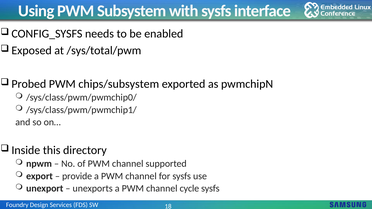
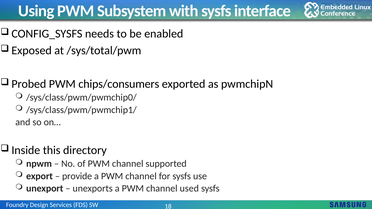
chips/subsystem: chips/subsystem -> chips/consumers
cycle: cycle -> used
